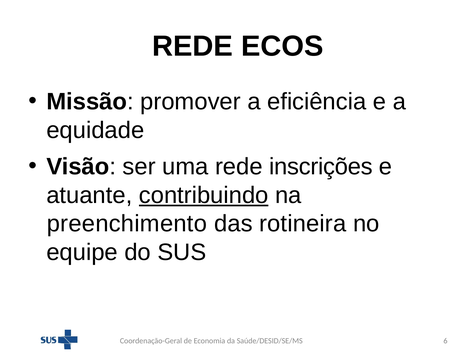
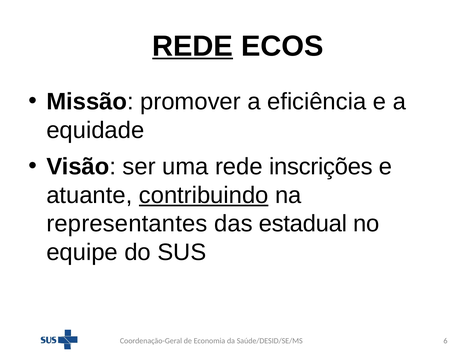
REDE at (193, 46) underline: none -> present
preenchimento: preenchimento -> representantes
rotineira: rotineira -> estadual
